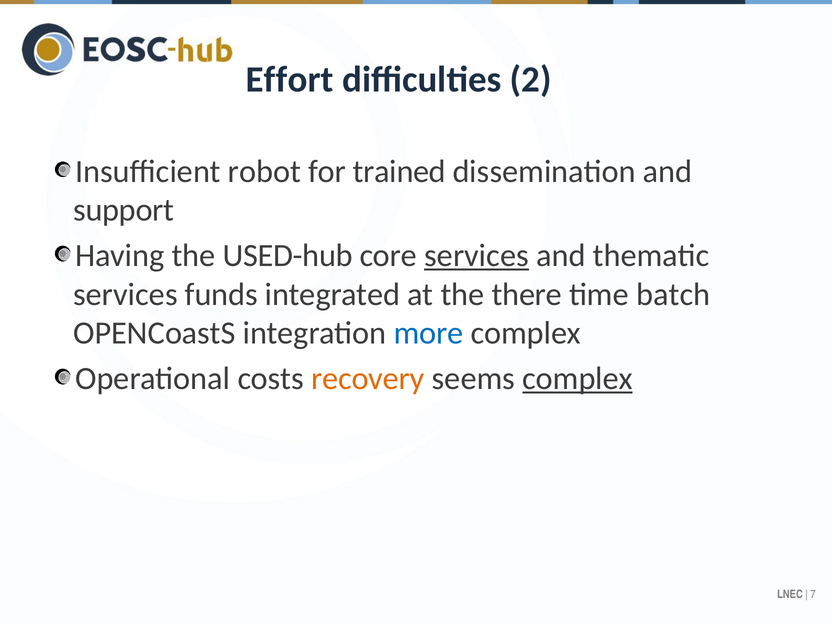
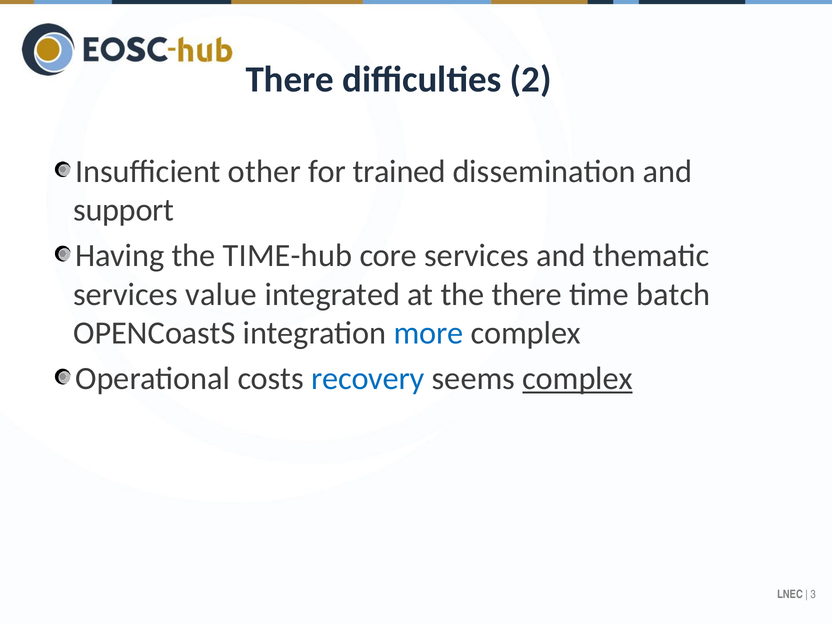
Effort at (290, 80): Effort -> There
robot: robot -> other
USED-hub: USED-hub -> TIME-hub
services at (477, 256) underline: present -> none
funds: funds -> value
recovery colour: orange -> blue
7: 7 -> 3
